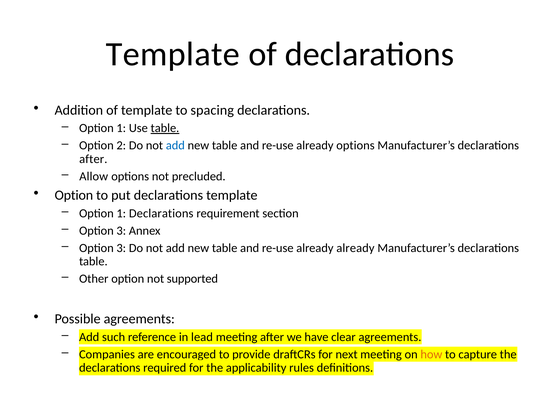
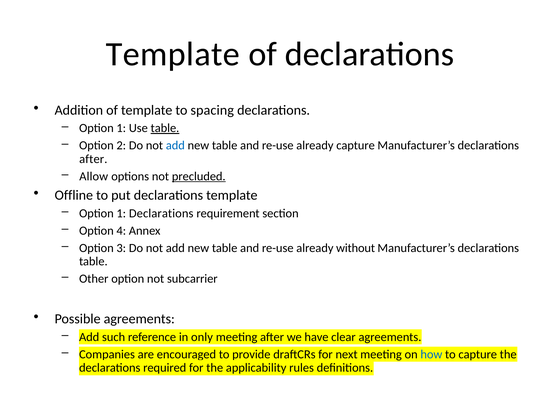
already options: options -> capture
precluded underline: none -> present
Option at (74, 195): Option -> Offline
3 at (121, 231): 3 -> 4
already already: already -> without
supported: supported -> subcarrier
lead: lead -> only
how colour: orange -> blue
